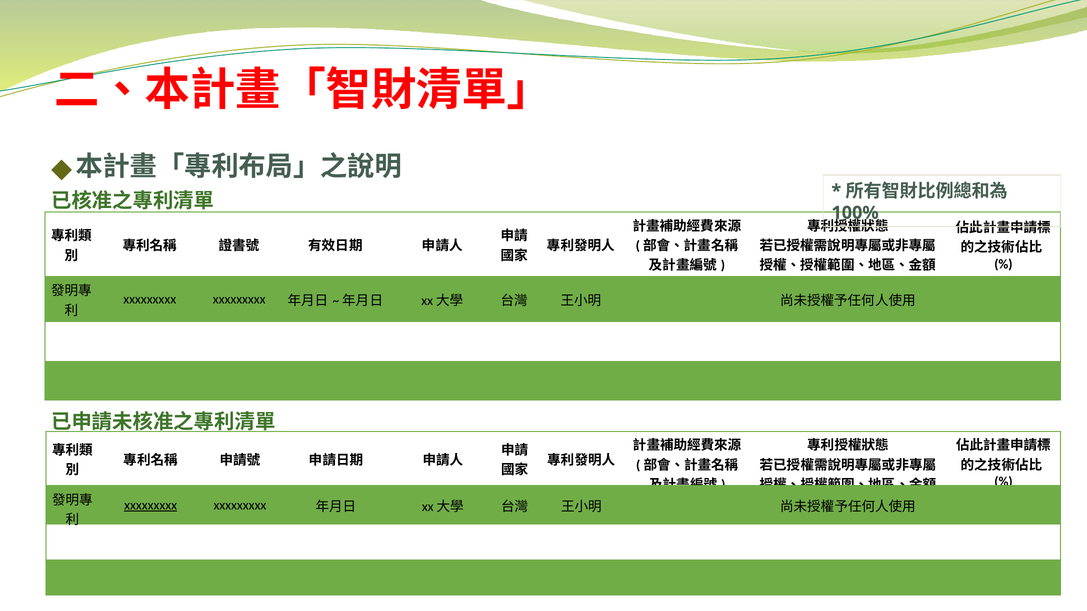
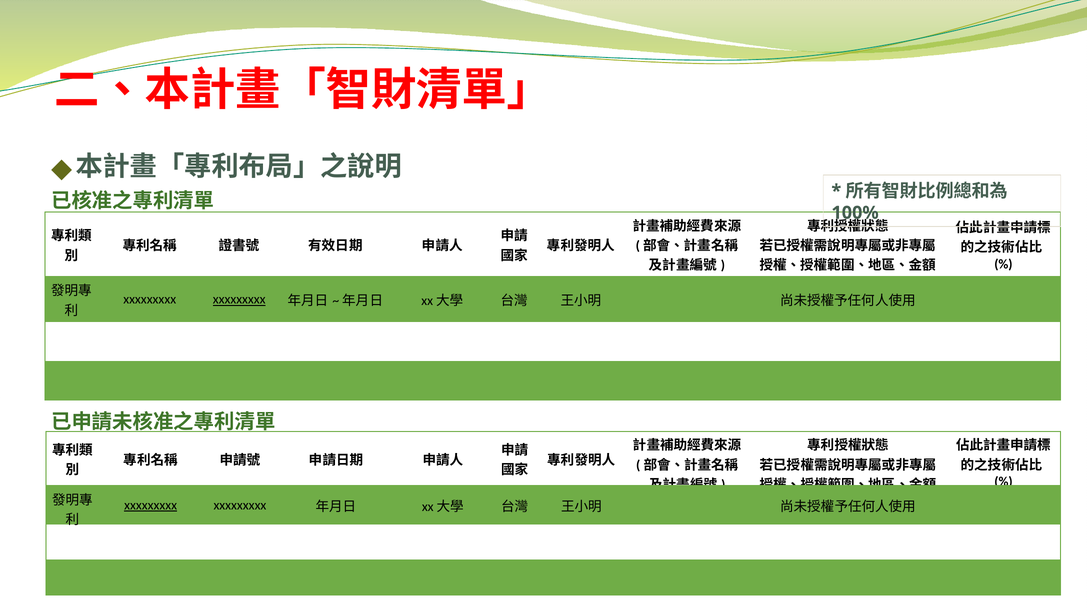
xxxxxxxxx at (239, 300) underline: none -> present
